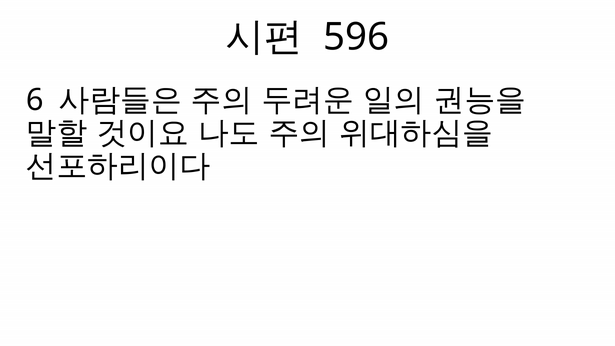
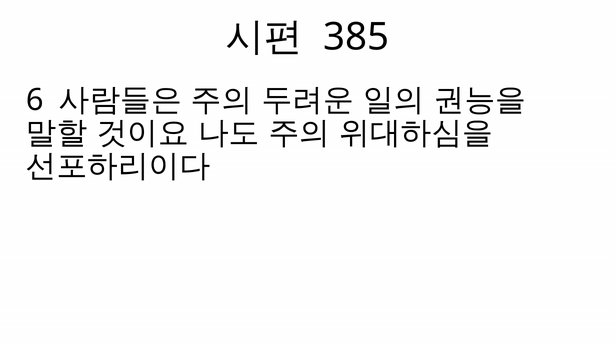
596: 596 -> 385
